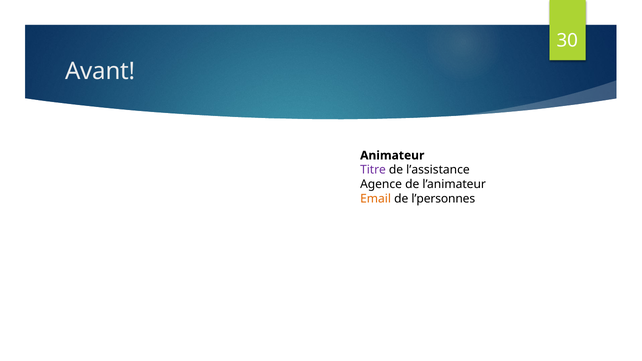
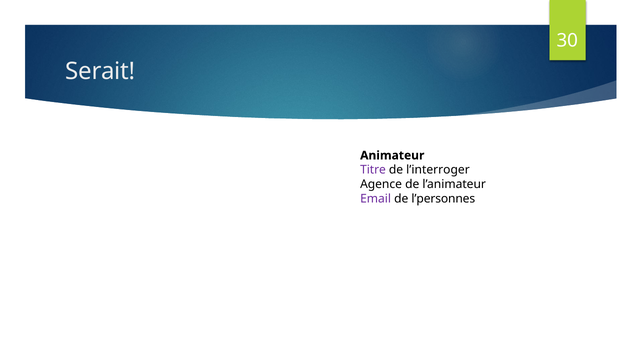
Avant: Avant -> Serait
l’assistance: l’assistance -> l’interroger
Email colour: orange -> purple
